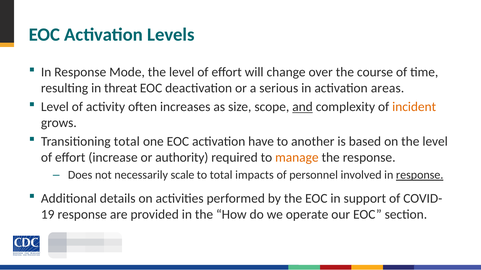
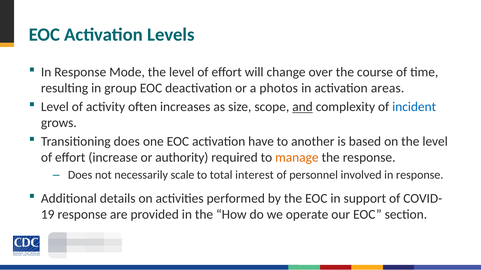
threat: threat -> group
serious: serious -> photos
incident colour: orange -> blue
Transitioning total: total -> does
impacts: impacts -> interest
response at (420, 175) underline: present -> none
